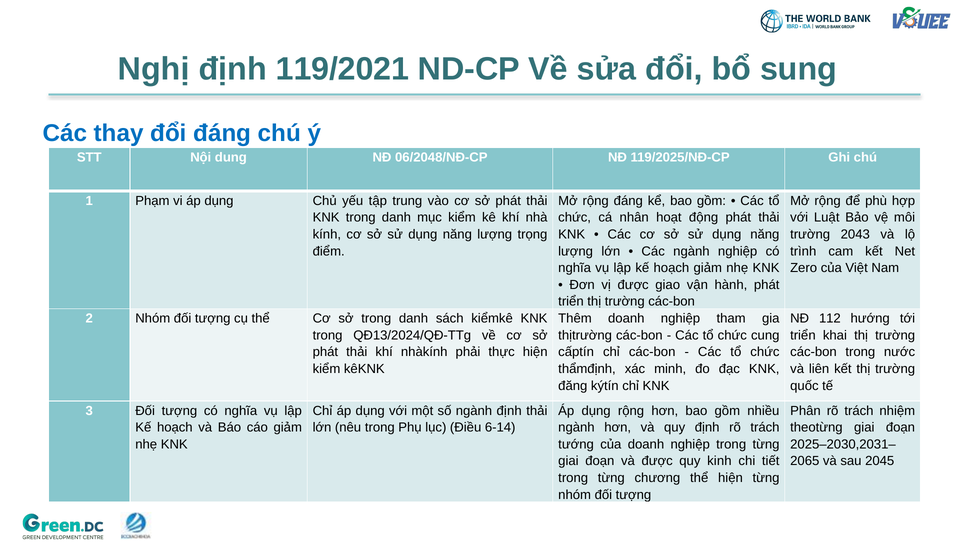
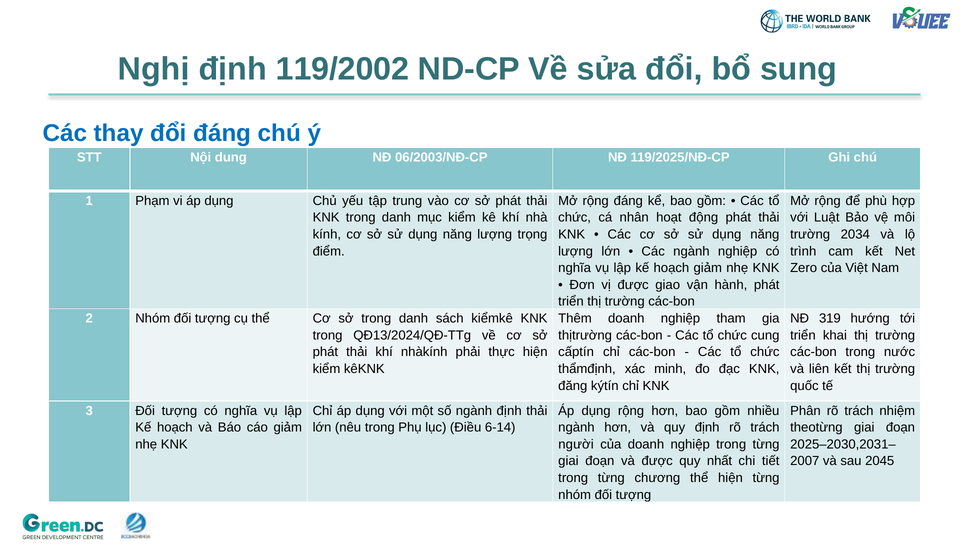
119/2021: 119/2021 -> 119/2002
06/2048/NĐ-CP: 06/2048/NĐ-CP -> 06/2003/NĐ-CP
2043: 2043 -> 2034
112: 112 -> 319
tướng: tướng -> người
kinh: kinh -> nhất
2065: 2065 -> 2007
